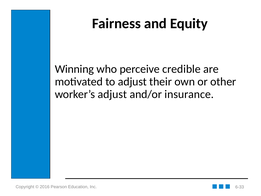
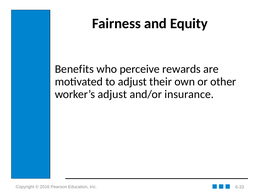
Winning: Winning -> Benefits
credible: credible -> rewards
